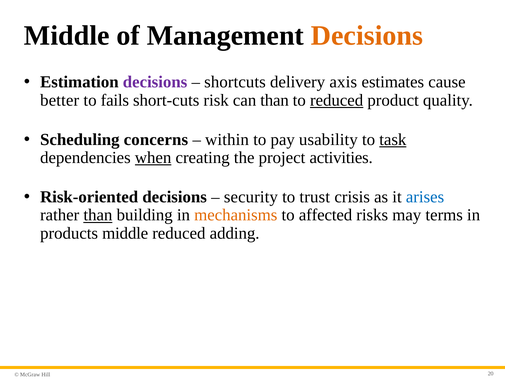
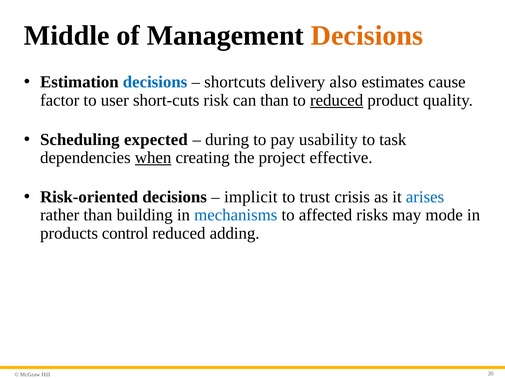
decisions at (155, 82) colour: purple -> blue
axis: axis -> also
better: better -> factor
fails: fails -> user
concerns: concerns -> expected
within: within -> during
task underline: present -> none
activities: activities -> effective
security: security -> implicit
than at (98, 215) underline: present -> none
mechanisms colour: orange -> blue
terms: terms -> mode
products middle: middle -> control
